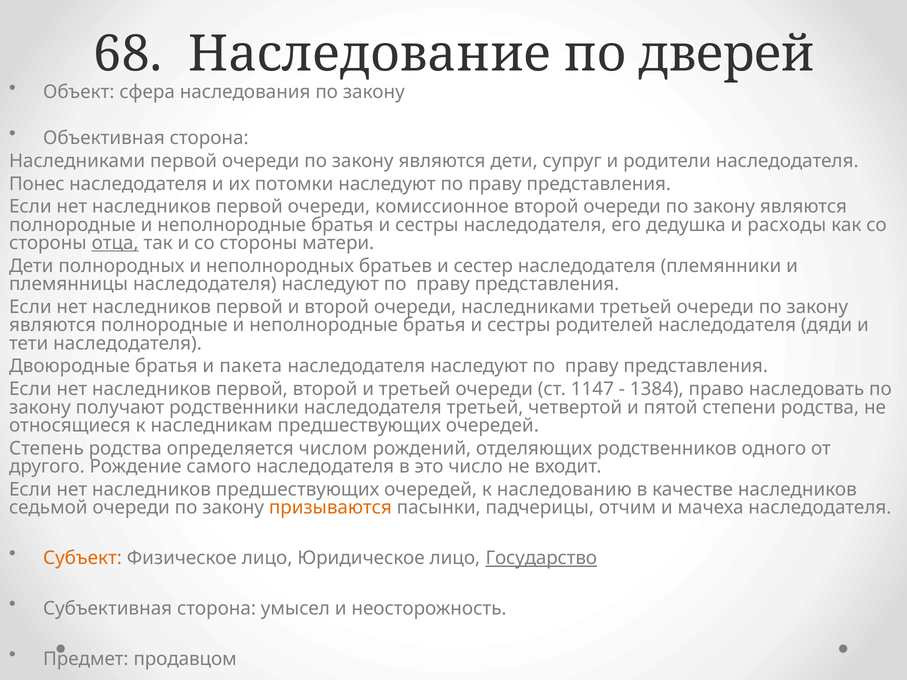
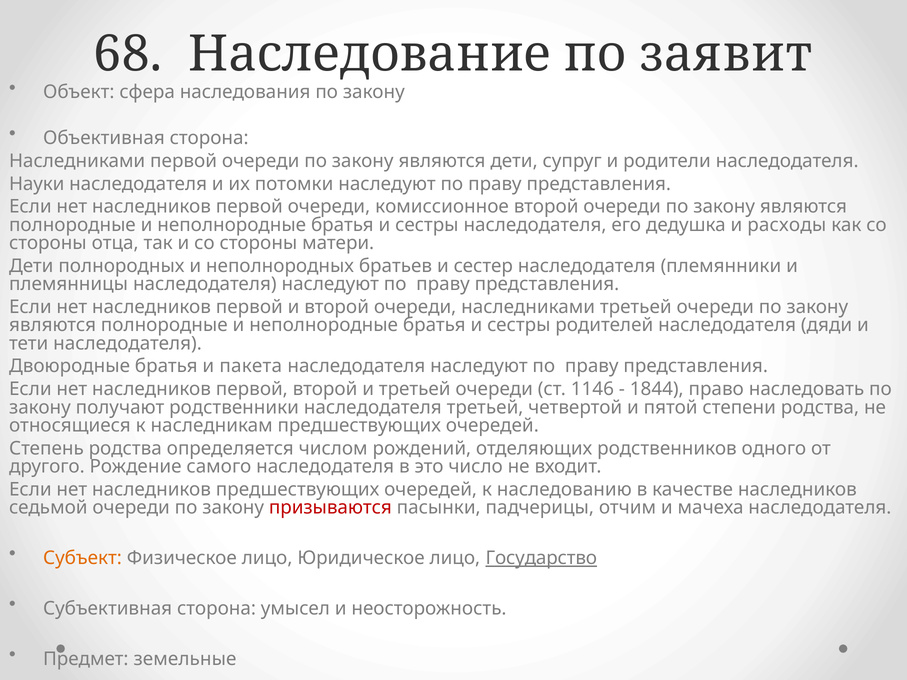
дверей: дверей -> заявит
Понес: Понес -> Науки
отца underline: present -> none
1147: 1147 -> 1146
1384: 1384 -> 1844
призываются colour: orange -> red
продавцом: продавцом -> земельные
